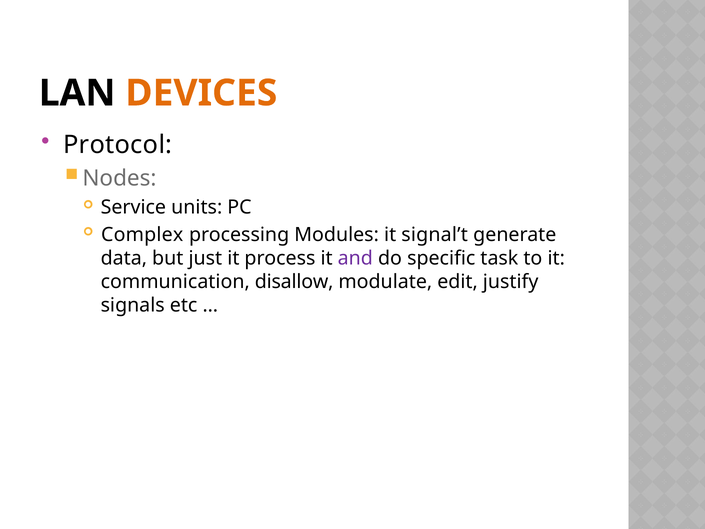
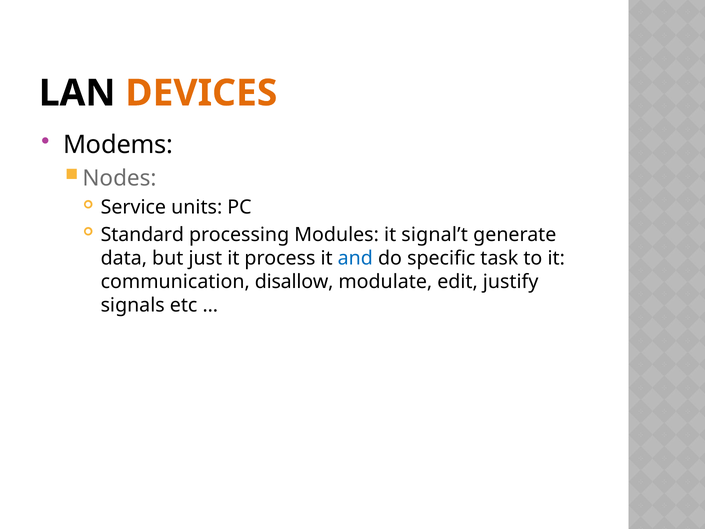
Protocol: Protocol -> Modems
Complex: Complex -> Standard
and colour: purple -> blue
